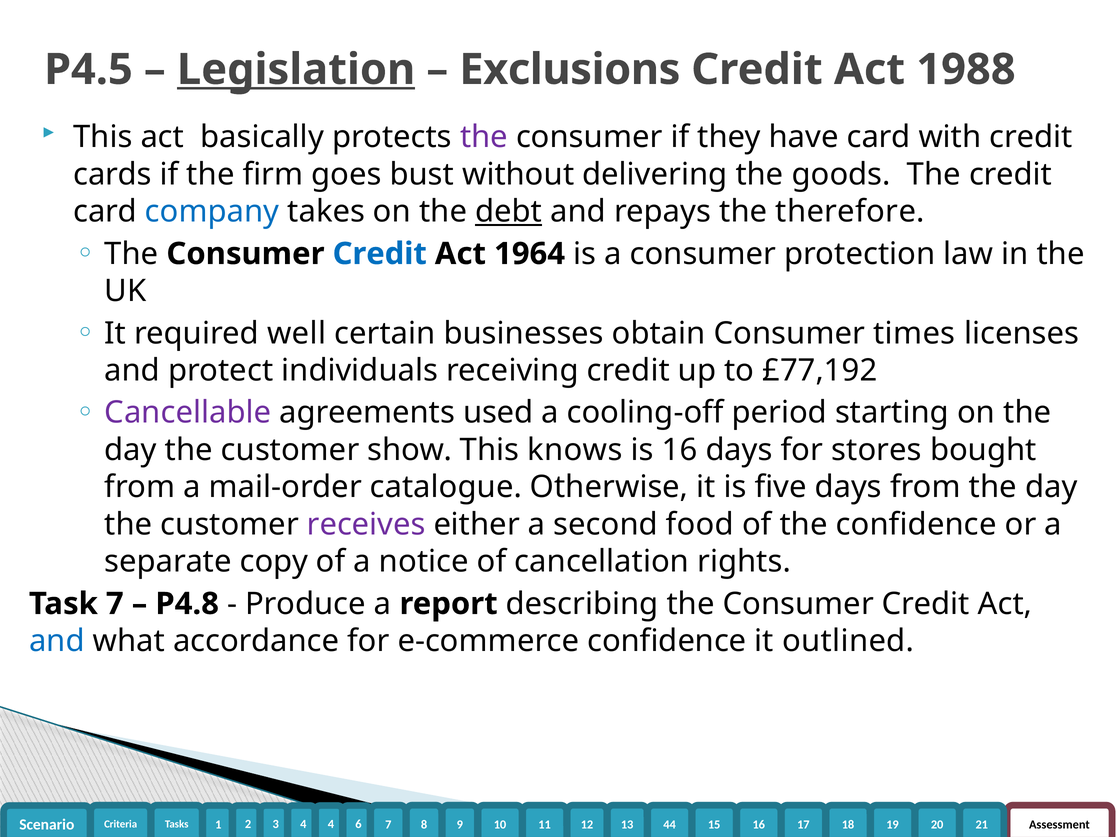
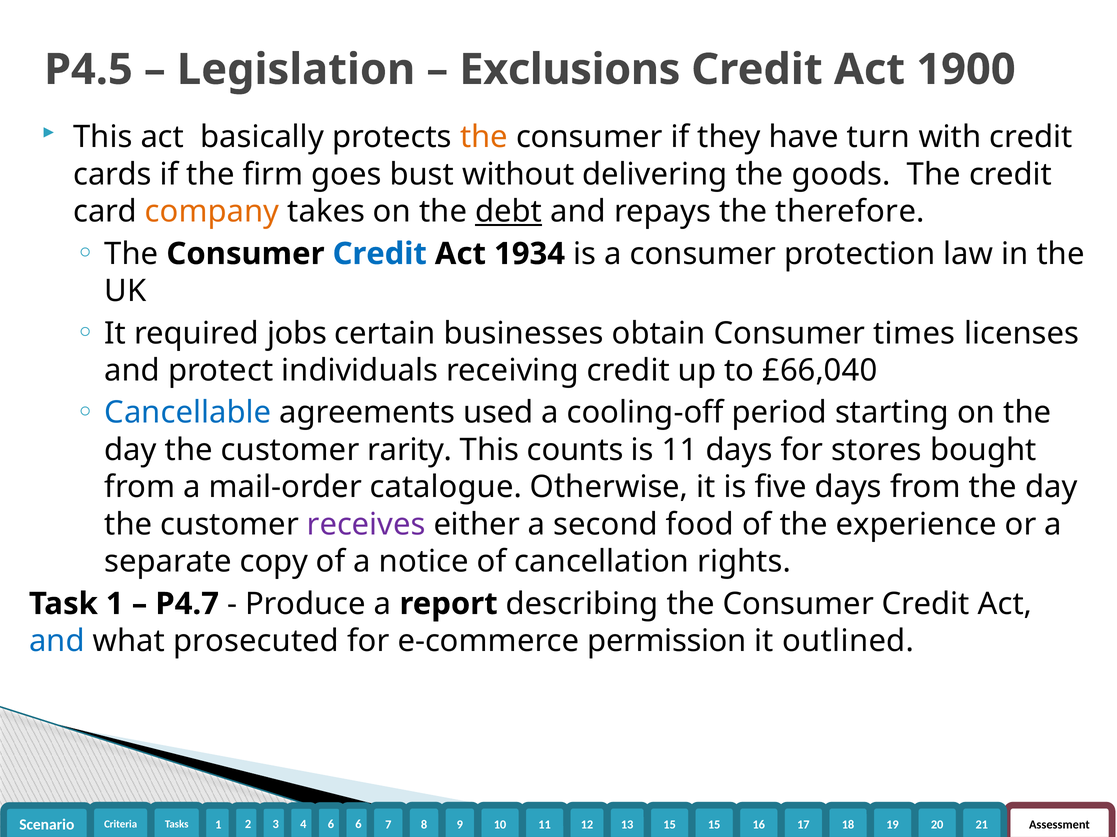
Legislation underline: present -> none
1988: 1988 -> 1900
the at (484, 137) colour: purple -> orange
have card: card -> turn
company colour: blue -> orange
1964: 1964 -> 1934
well: well -> jobs
£77,192: £77,192 -> £66,040
Cancellable colour: purple -> blue
show: show -> rarity
knows: knows -> counts
is 16: 16 -> 11
the confidence: confidence -> experience
Task 7: 7 -> 1
P4.8: P4.8 -> P4.7
accordance: accordance -> prosecuted
e-commerce confidence: confidence -> permission
4 at (331, 825): 4 -> 6
44 at (670, 825): 44 -> 15
